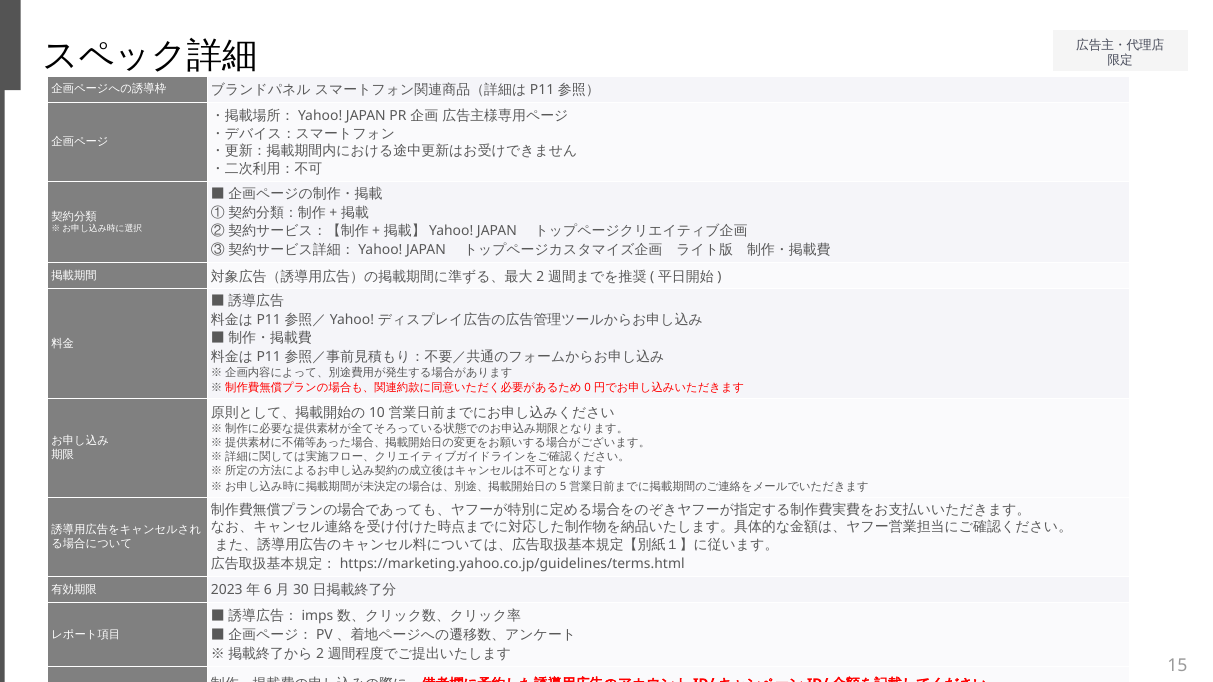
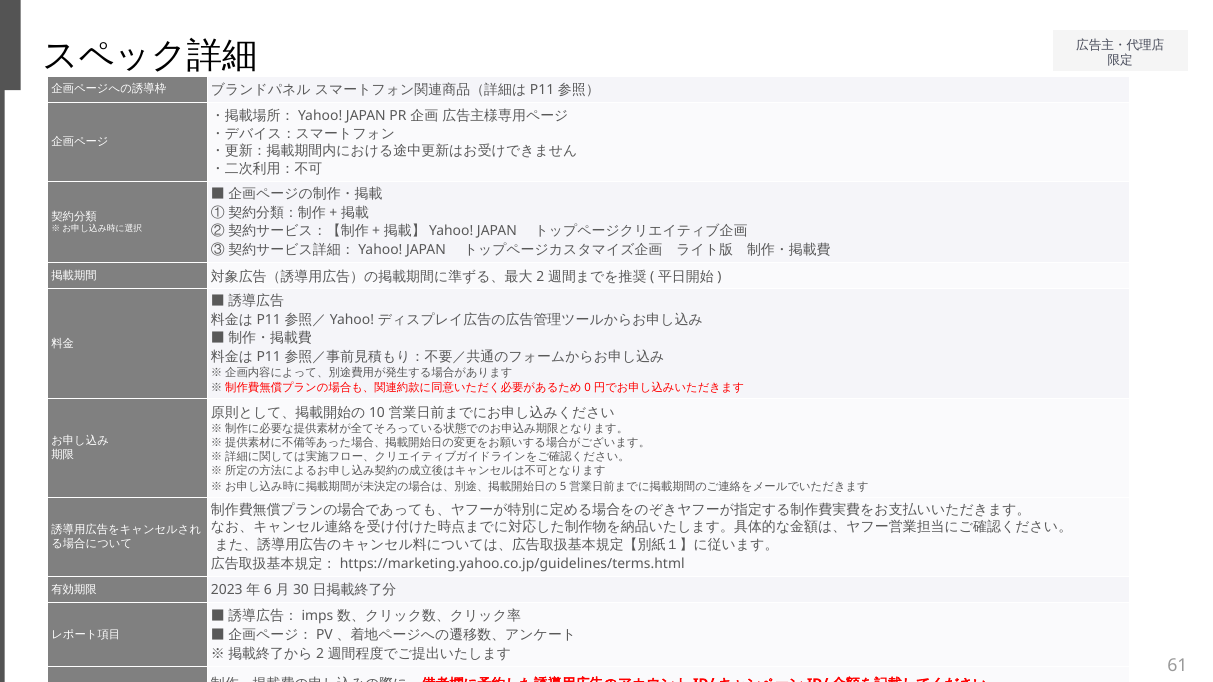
15: 15 -> 61
